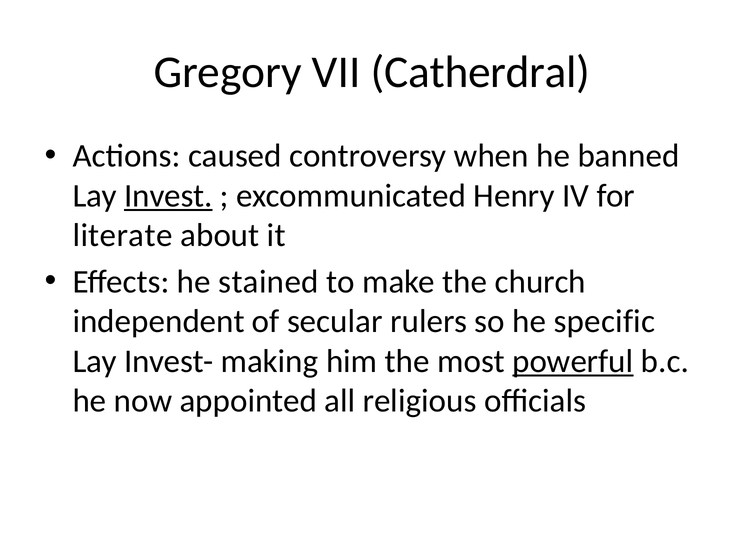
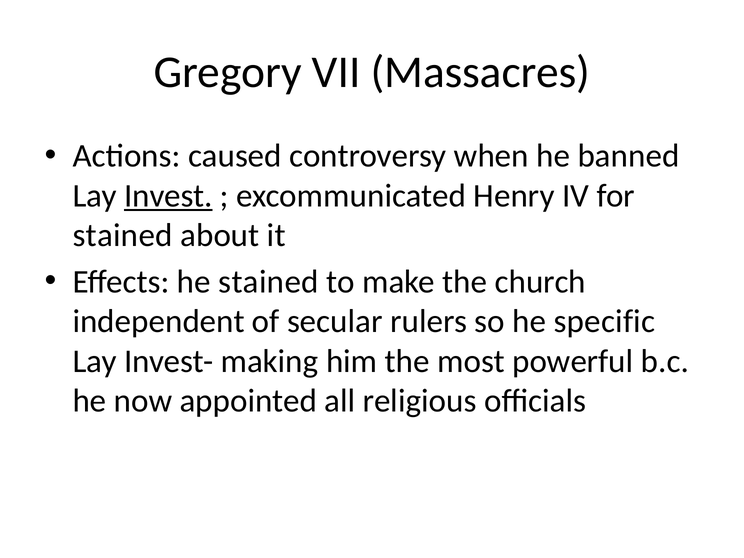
Catherdral: Catherdral -> Massacres
literate at (123, 235): literate -> stained
powerful underline: present -> none
